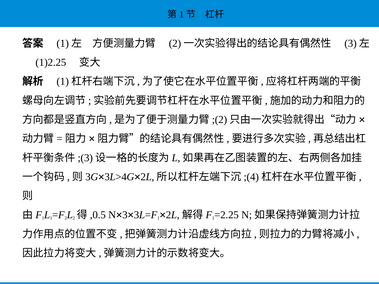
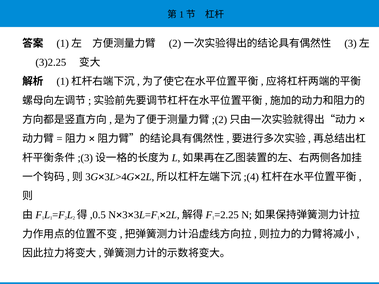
1)2.25: 1)2.25 -> 3)2.25
